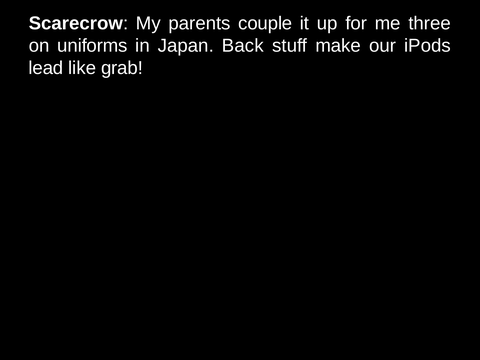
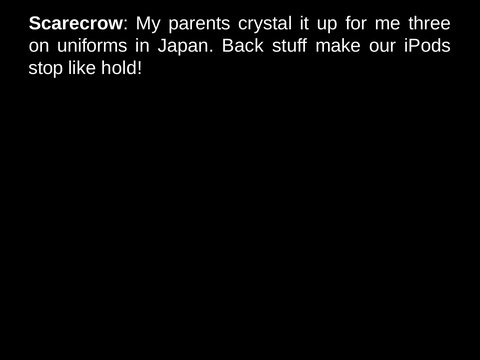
couple: couple -> crystal
lead: lead -> stop
grab: grab -> hold
